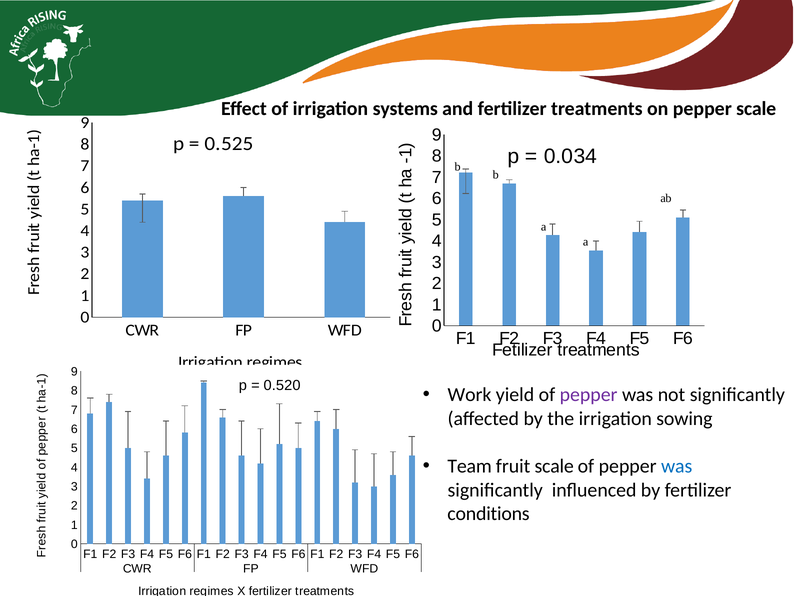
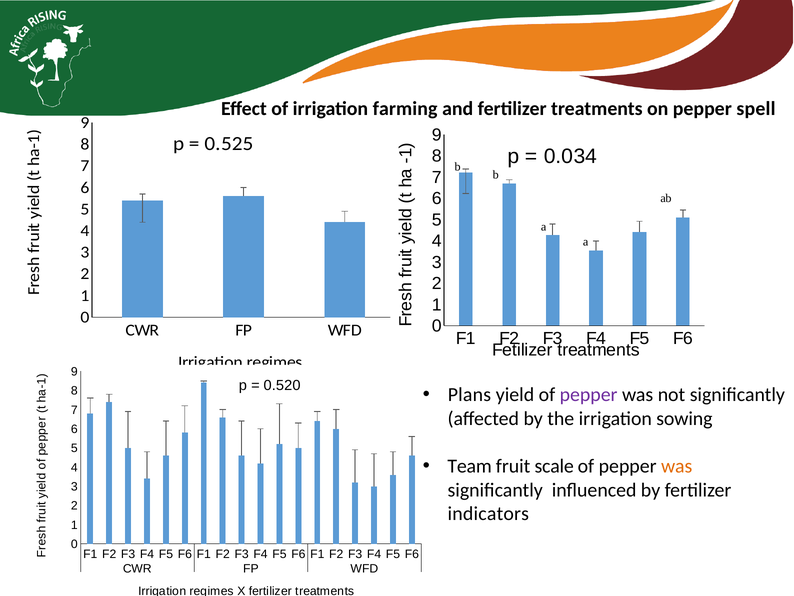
systems: systems -> farming
pepper scale: scale -> spell
Work: Work -> Plans
was at (677, 466) colour: blue -> orange
conditions: conditions -> indicators
